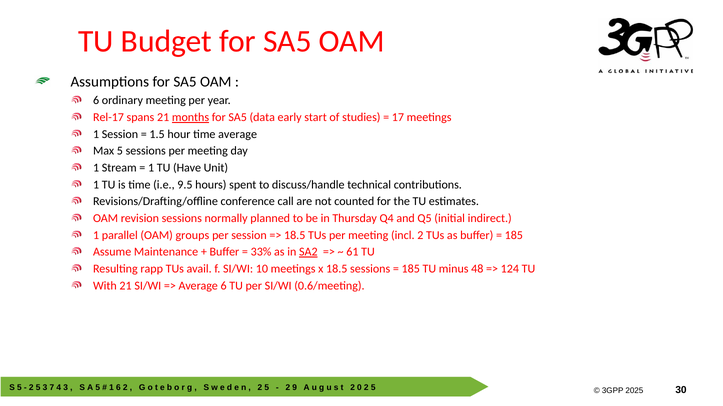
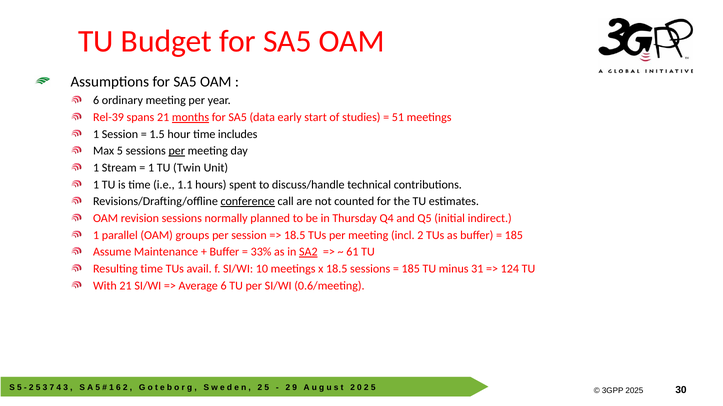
Rel-17: Rel-17 -> Rel-39
17: 17 -> 51
time average: average -> includes
per at (177, 151) underline: none -> present
Have: Have -> Twin
9.5: 9.5 -> 1.1
conference underline: none -> present
Resulting rapp: rapp -> time
48: 48 -> 31
